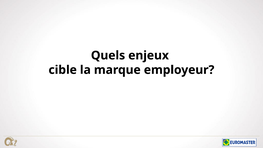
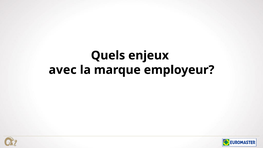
cible: cible -> avec
